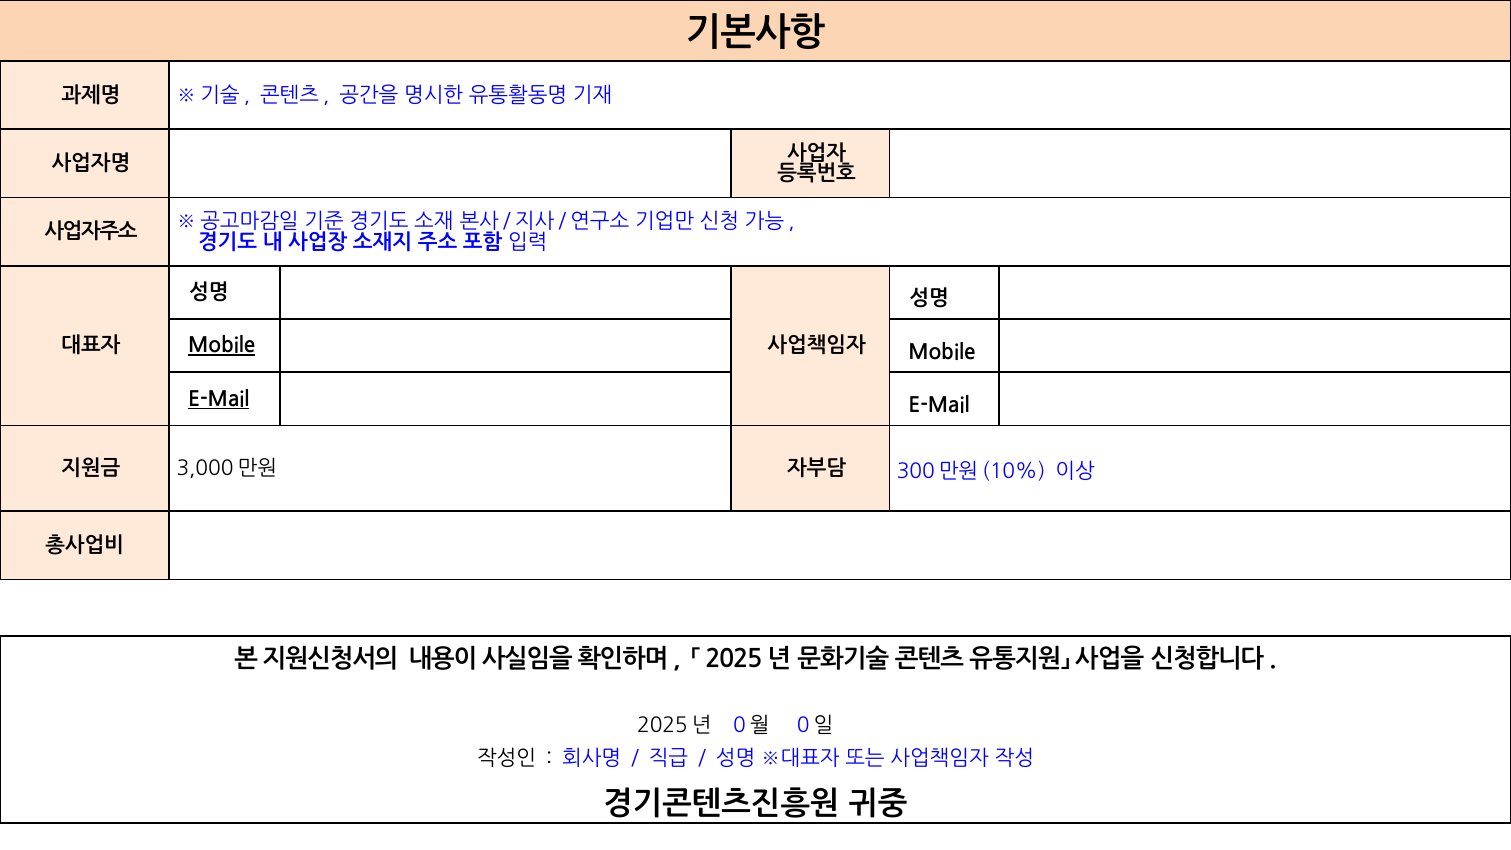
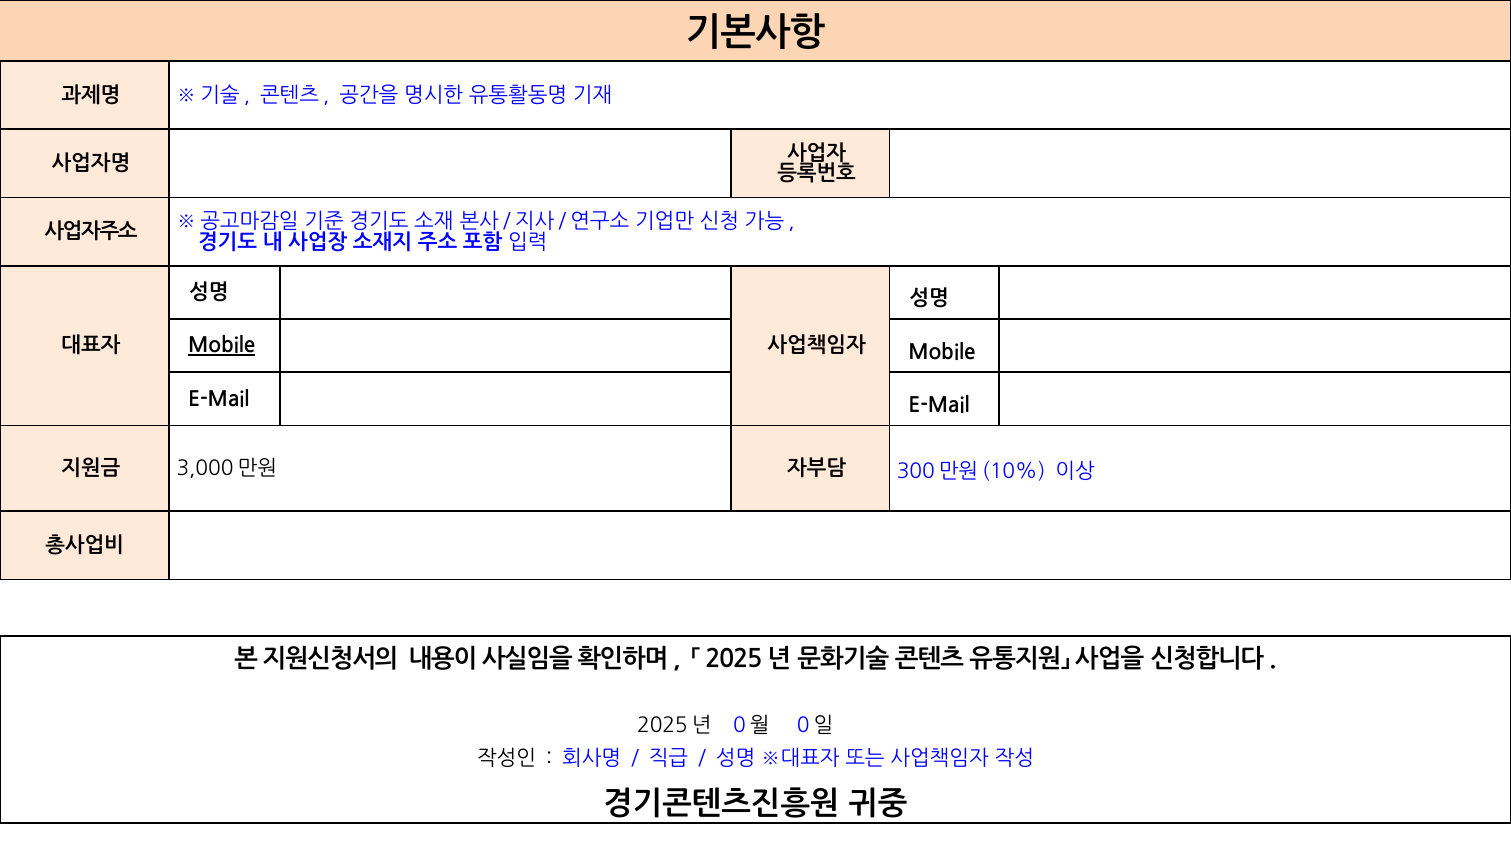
E-Mail at (219, 399) underline: present -> none
